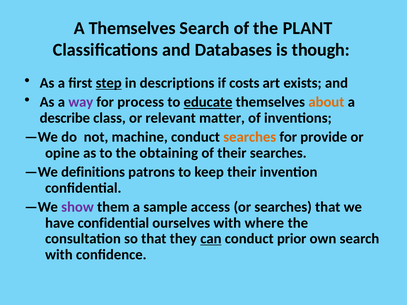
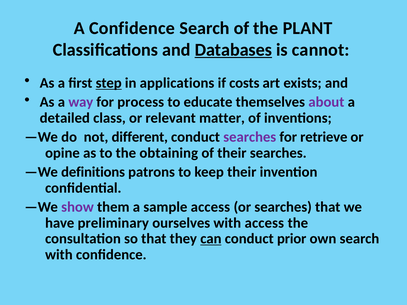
A Themselves: Themselves -> Confidence
Databases underline: none -> present
though: though -> cannot
descriptions: descriptions -> applications
educate underline: present -> none
about colour: orange -> purple
describe: describe -> detailed
machine: machine -> different
searches at (250, 137) colour: orange -> purple
provide: provide -> retrieve
have confidential: confidential -> preliminary
with where: where -> access
